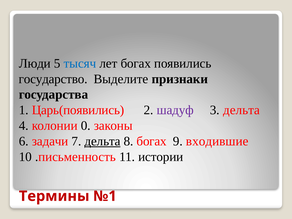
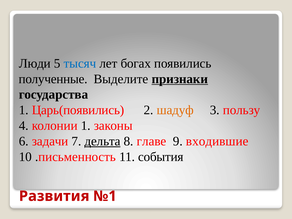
государство: государство -> полученные
признаки underline: none -> present
шадуф colour: purple -> orange
3 дельта: дельта -> пользу
колонии 0: 0 -> 1
8 богах: богах -> главе
истории: истории -> события
Термины: Термины -> Развития
